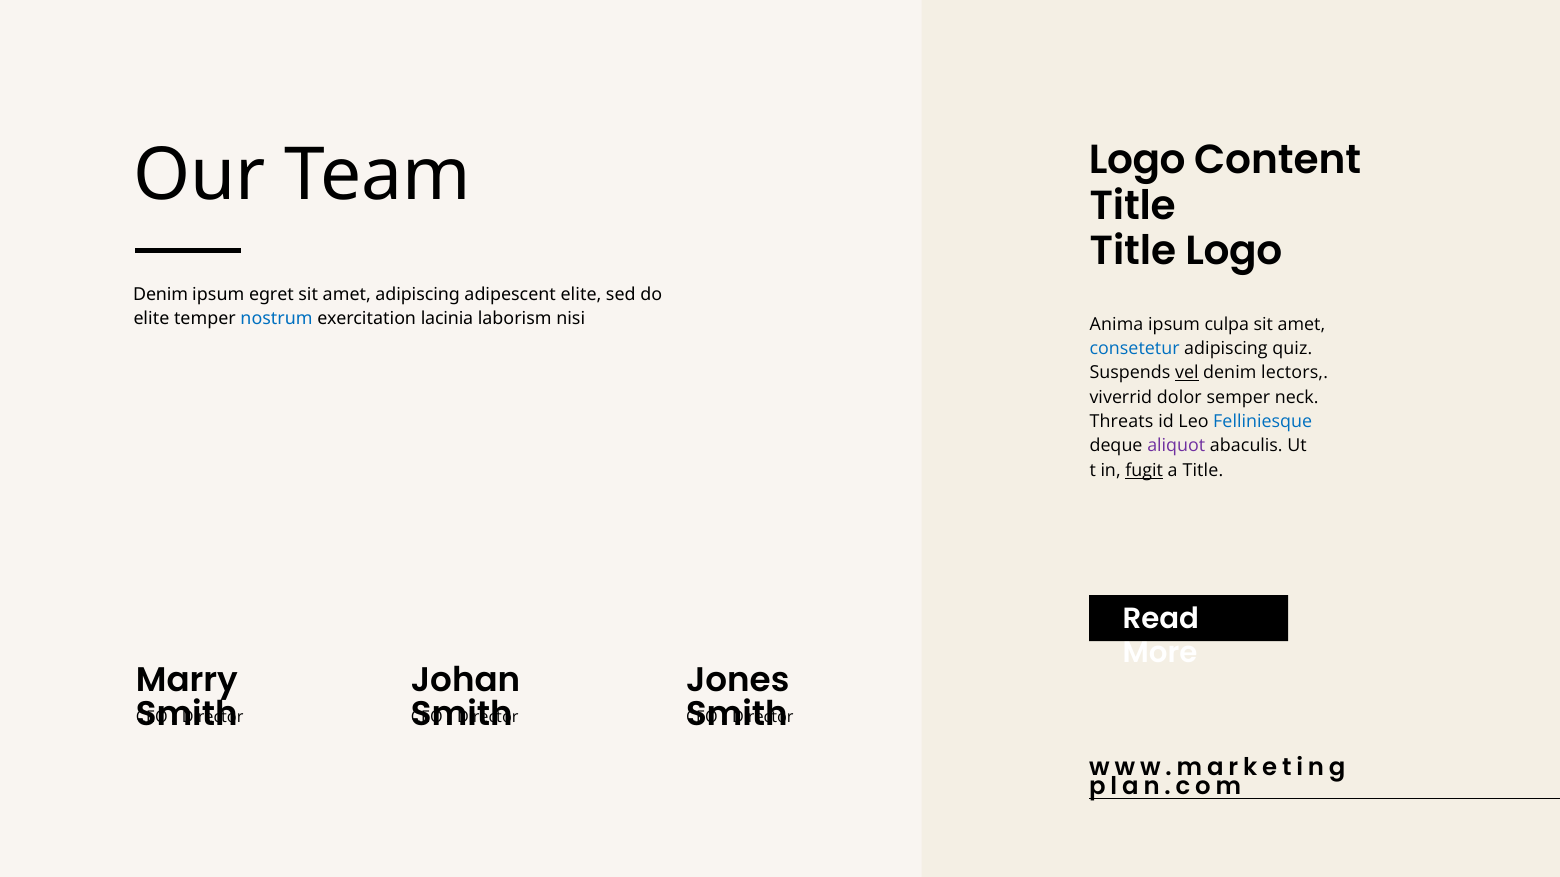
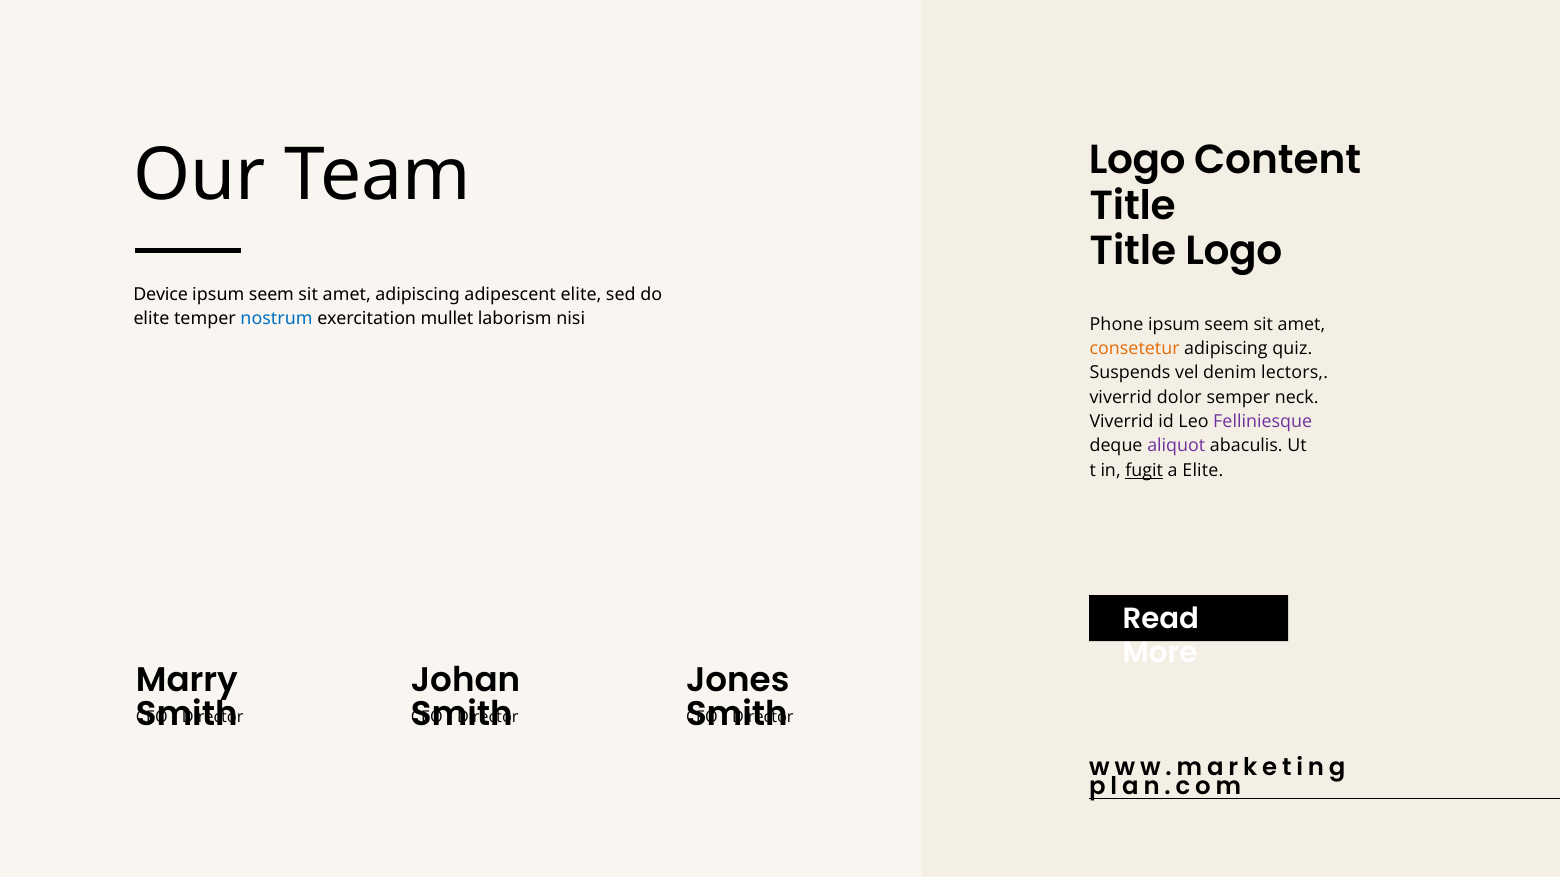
Denim at (161, 295): Denim -> Device
egret at (271, 295): egret -> seem
lacinia: lacinia -> mullet
Anima: Anima -> Phone
culpa at (1227, 324): culpa -> seem
consetetur colour: blue -> orange
vel underline: present -> none
Threats at (1122, 422): Threats -> Viverrid
Felliniesque colour: blue -> purple
a Title: Title -> Elite
